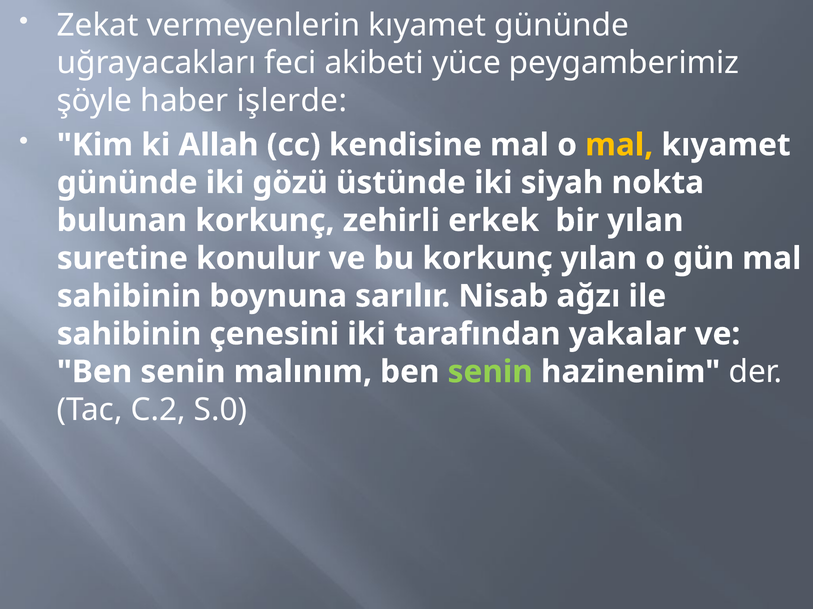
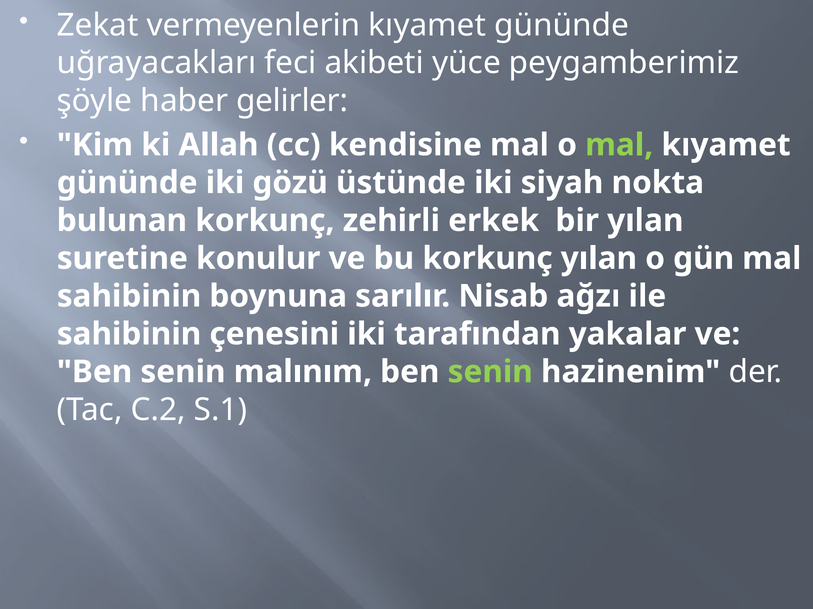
işlerde: işlerde -> gelirler
mal at (619, 145) colour: yellow -> light green
S.0: S.0 -> S.1
